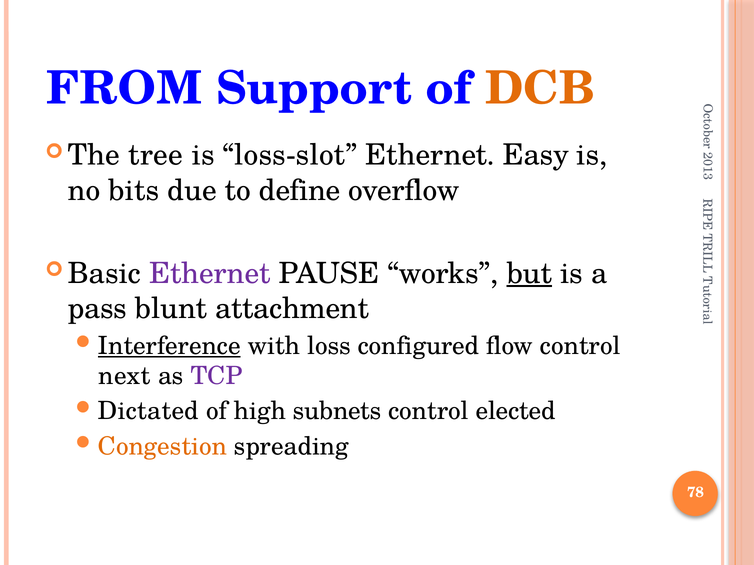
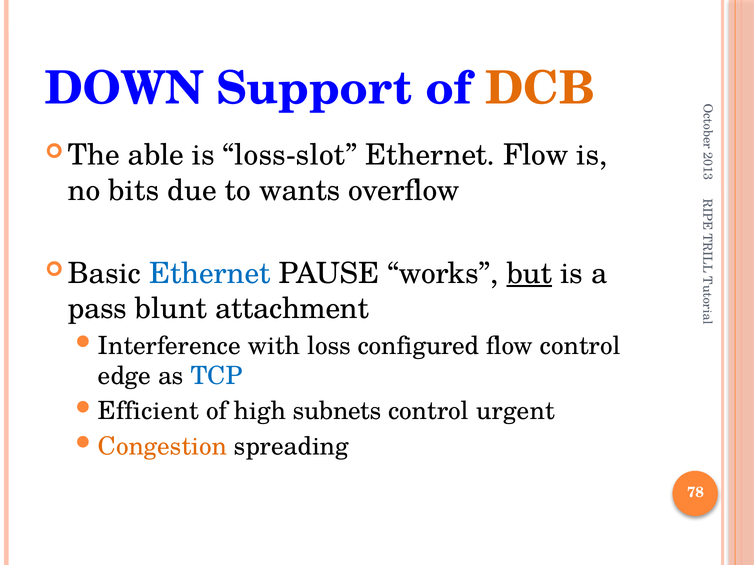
FROM: FROM -> DOWN
tree: tree -> able
Ethernet Easy: Easy -> Flow
define: define -> wants
Ethernet at (210, 274) colour: purple -> blue
Interference underline: present -> none
next: next -> edge
TCP colour: purple -> blue
Dictated: Dictated -> Efficient
elected: elected -> urgent
